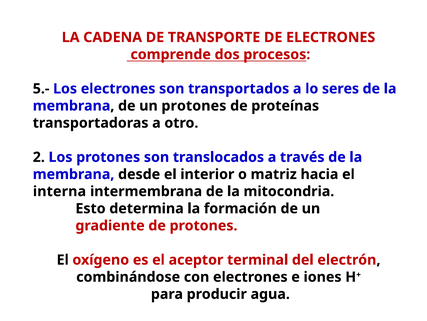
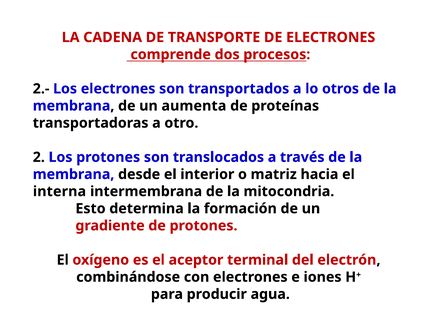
5.-: 5.- -> 2.-
seres: seres -> otros
un protones: protones -> aumenta
